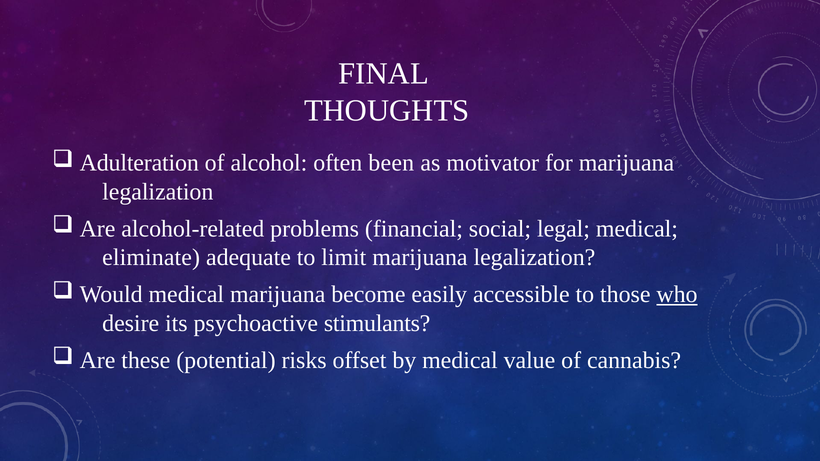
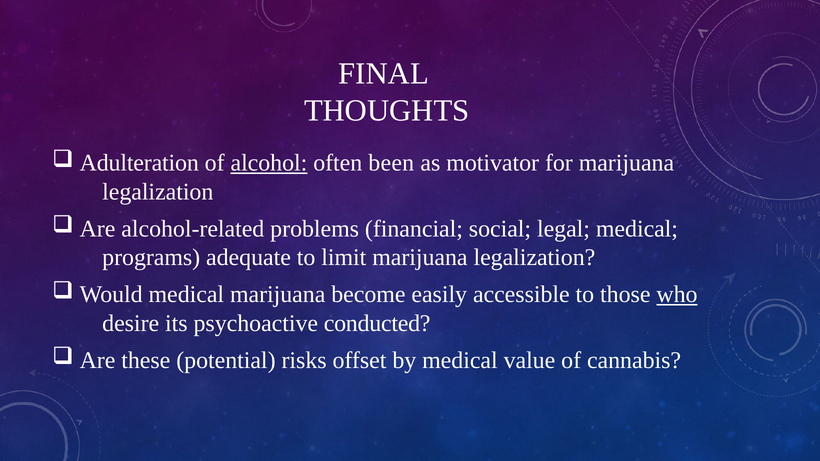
alcohol underline: none -> present
eliminate: eliminate -> programs
stimulants: stimulants -> conducted
